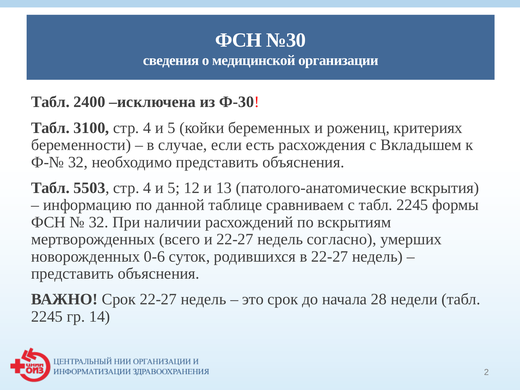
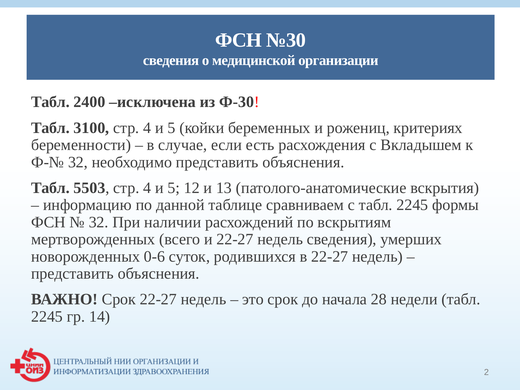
недель согласно: согласно -> сведения
